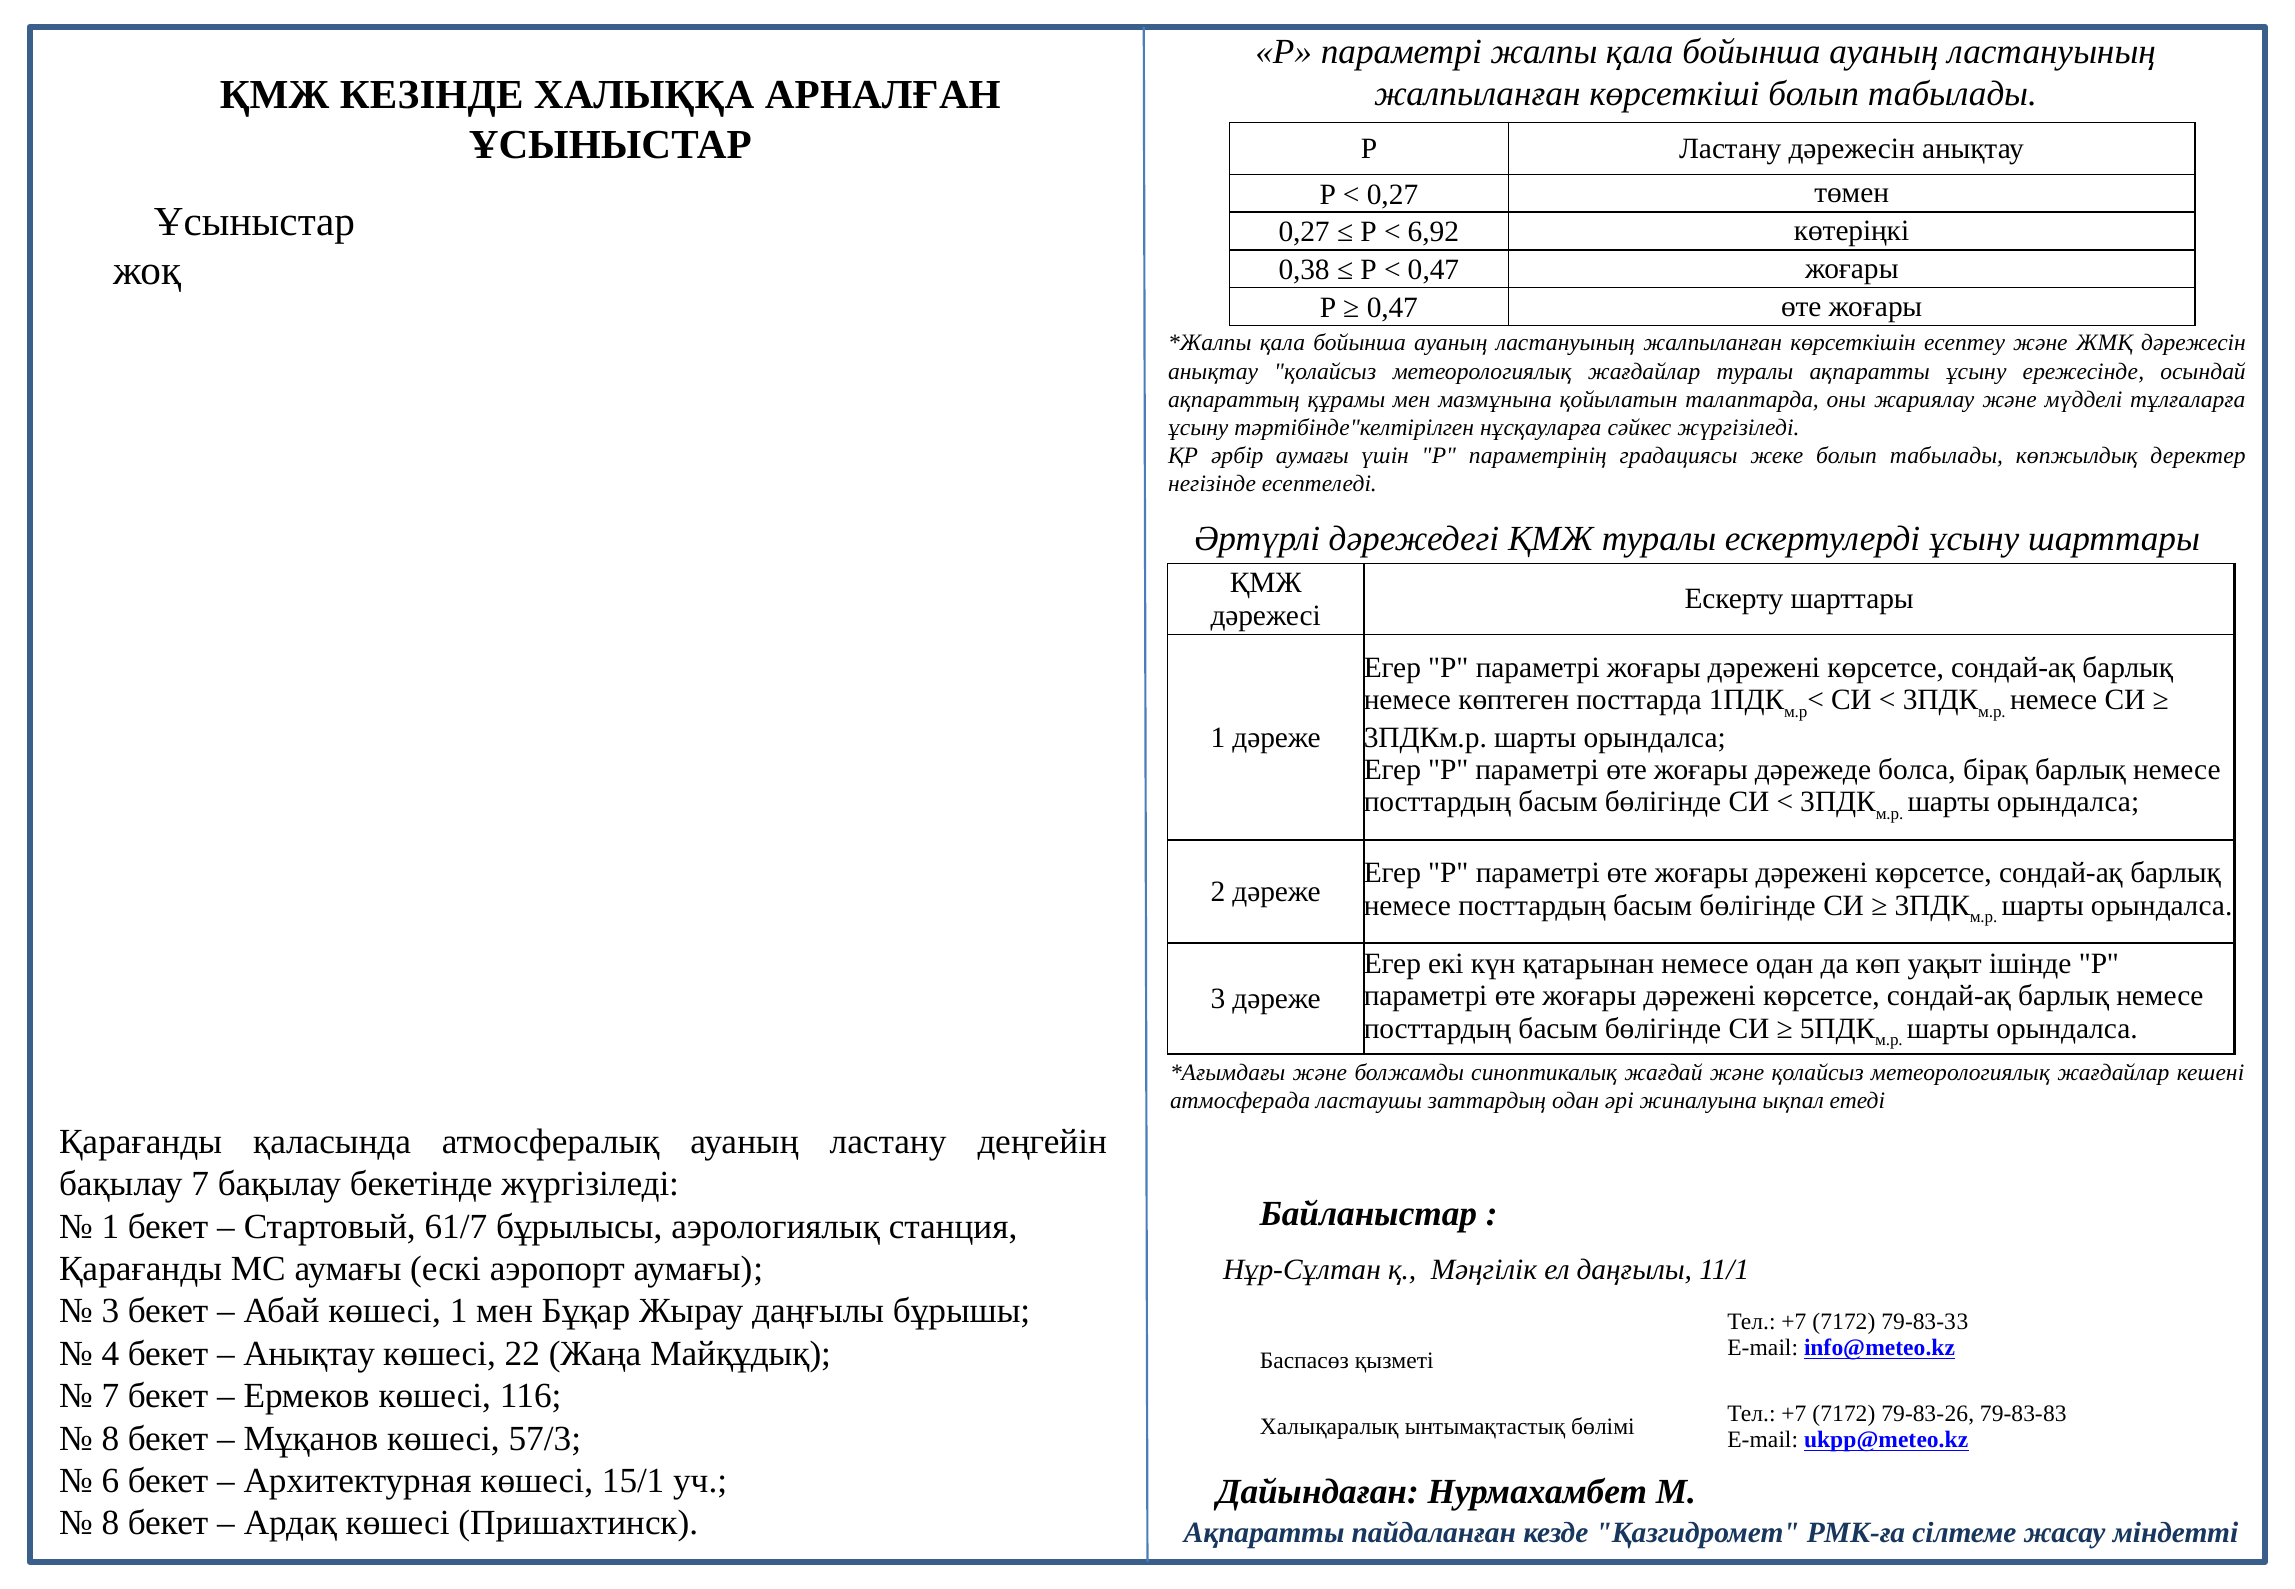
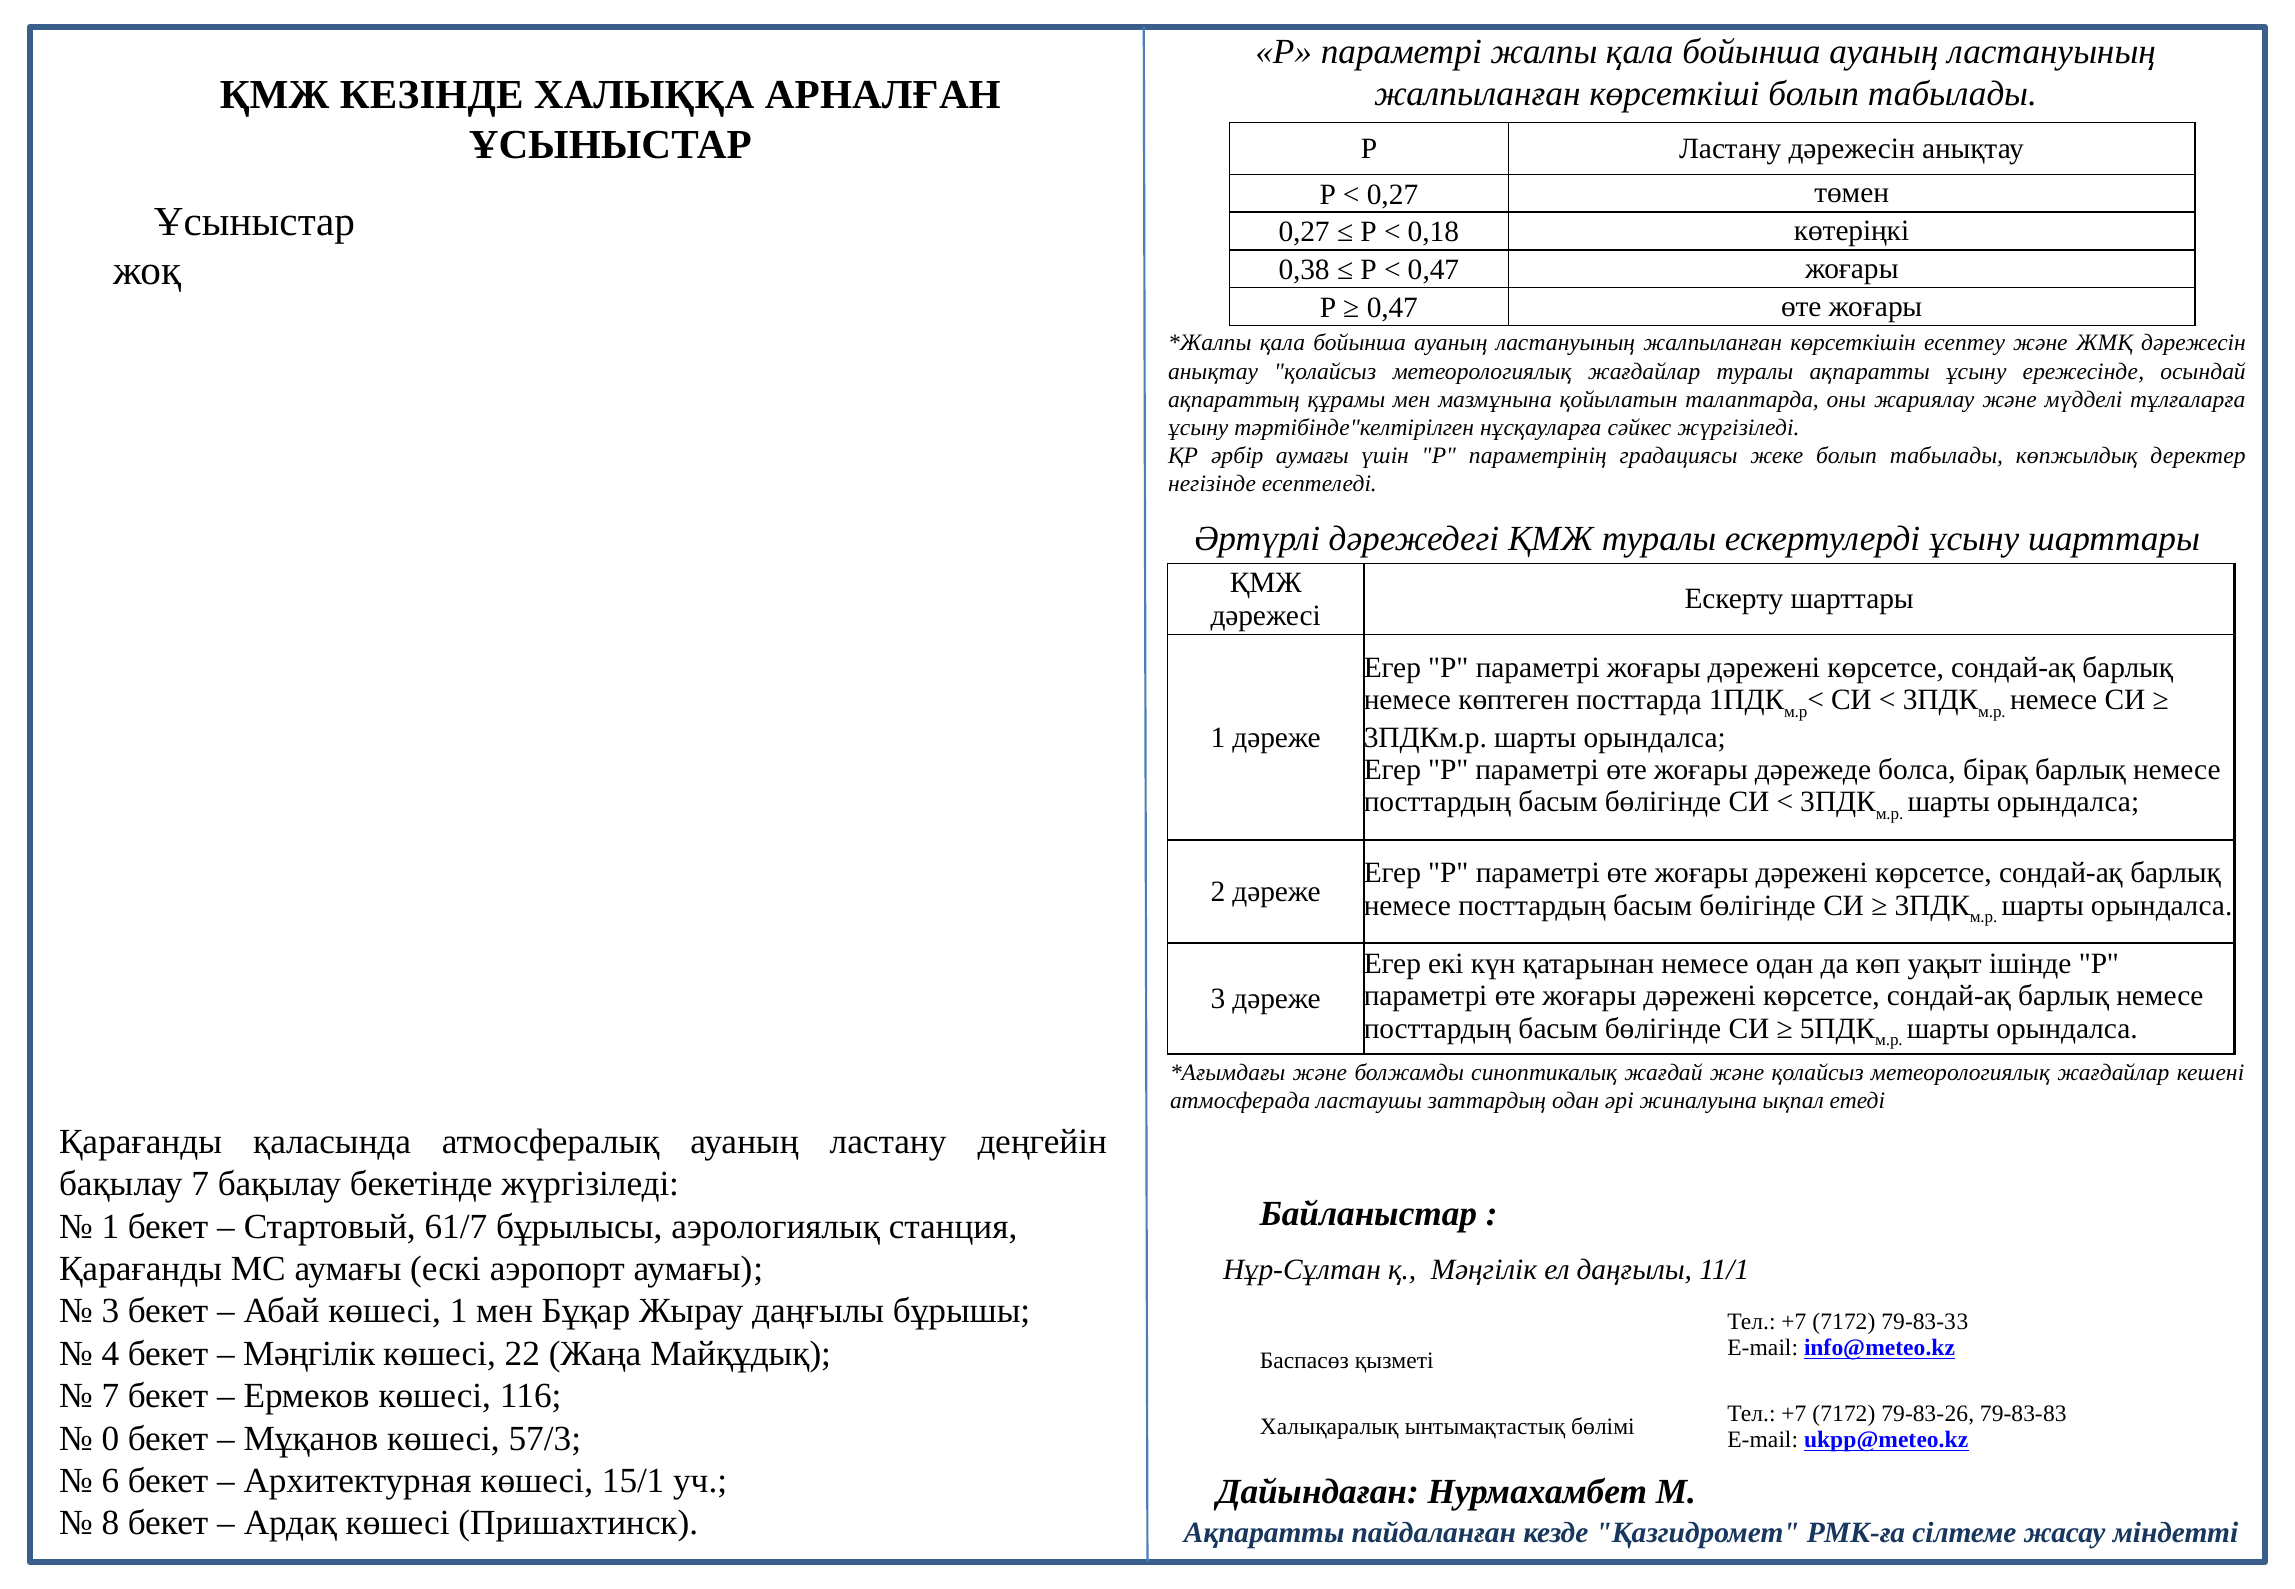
6,92: 6,92 -> 0,18
Анықтау at (309, 1354): Анықтау -> Мәңгілік
8 at (110, 1438): 8 -> 0
